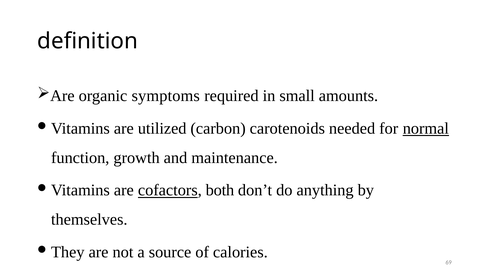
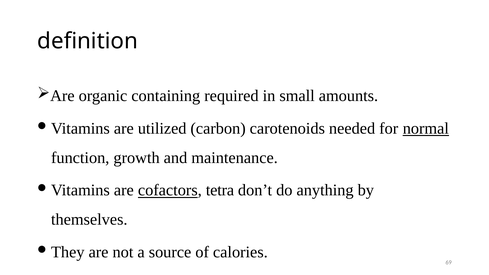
symptoms: symptoms -> containing
both: both -> tetra
